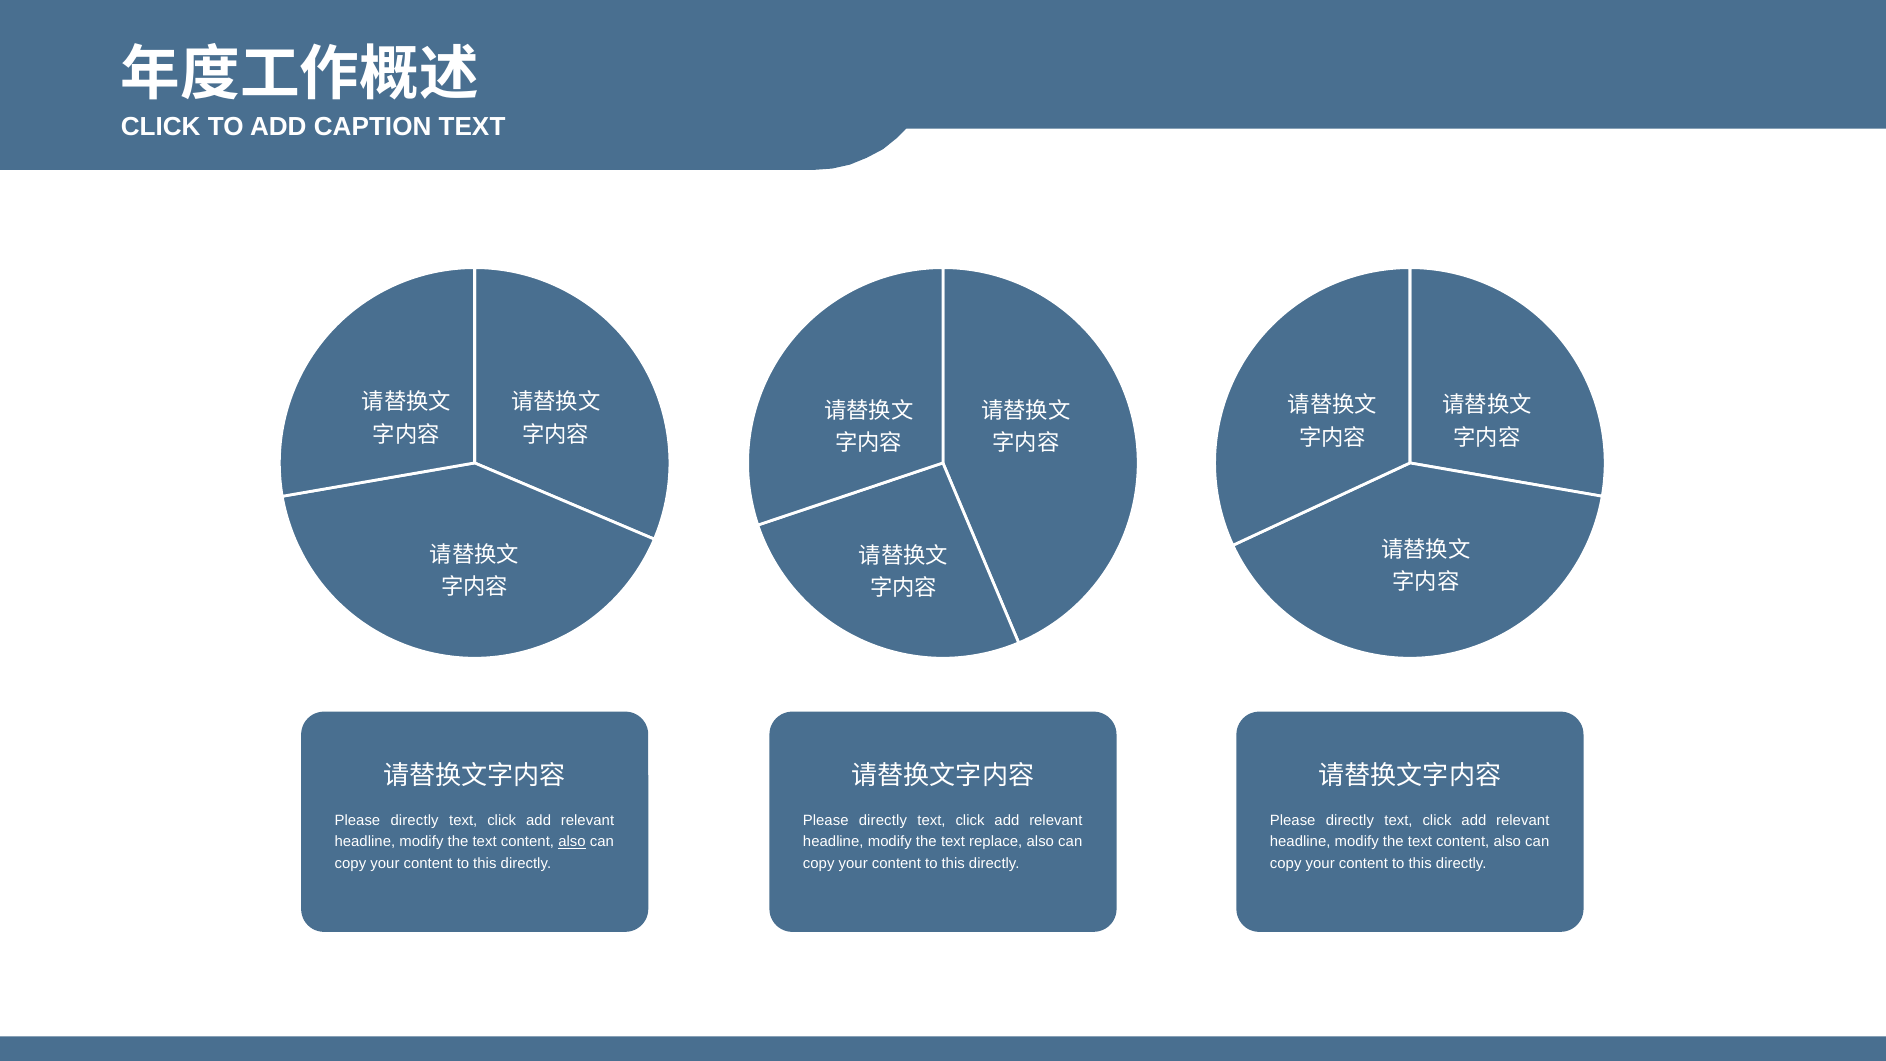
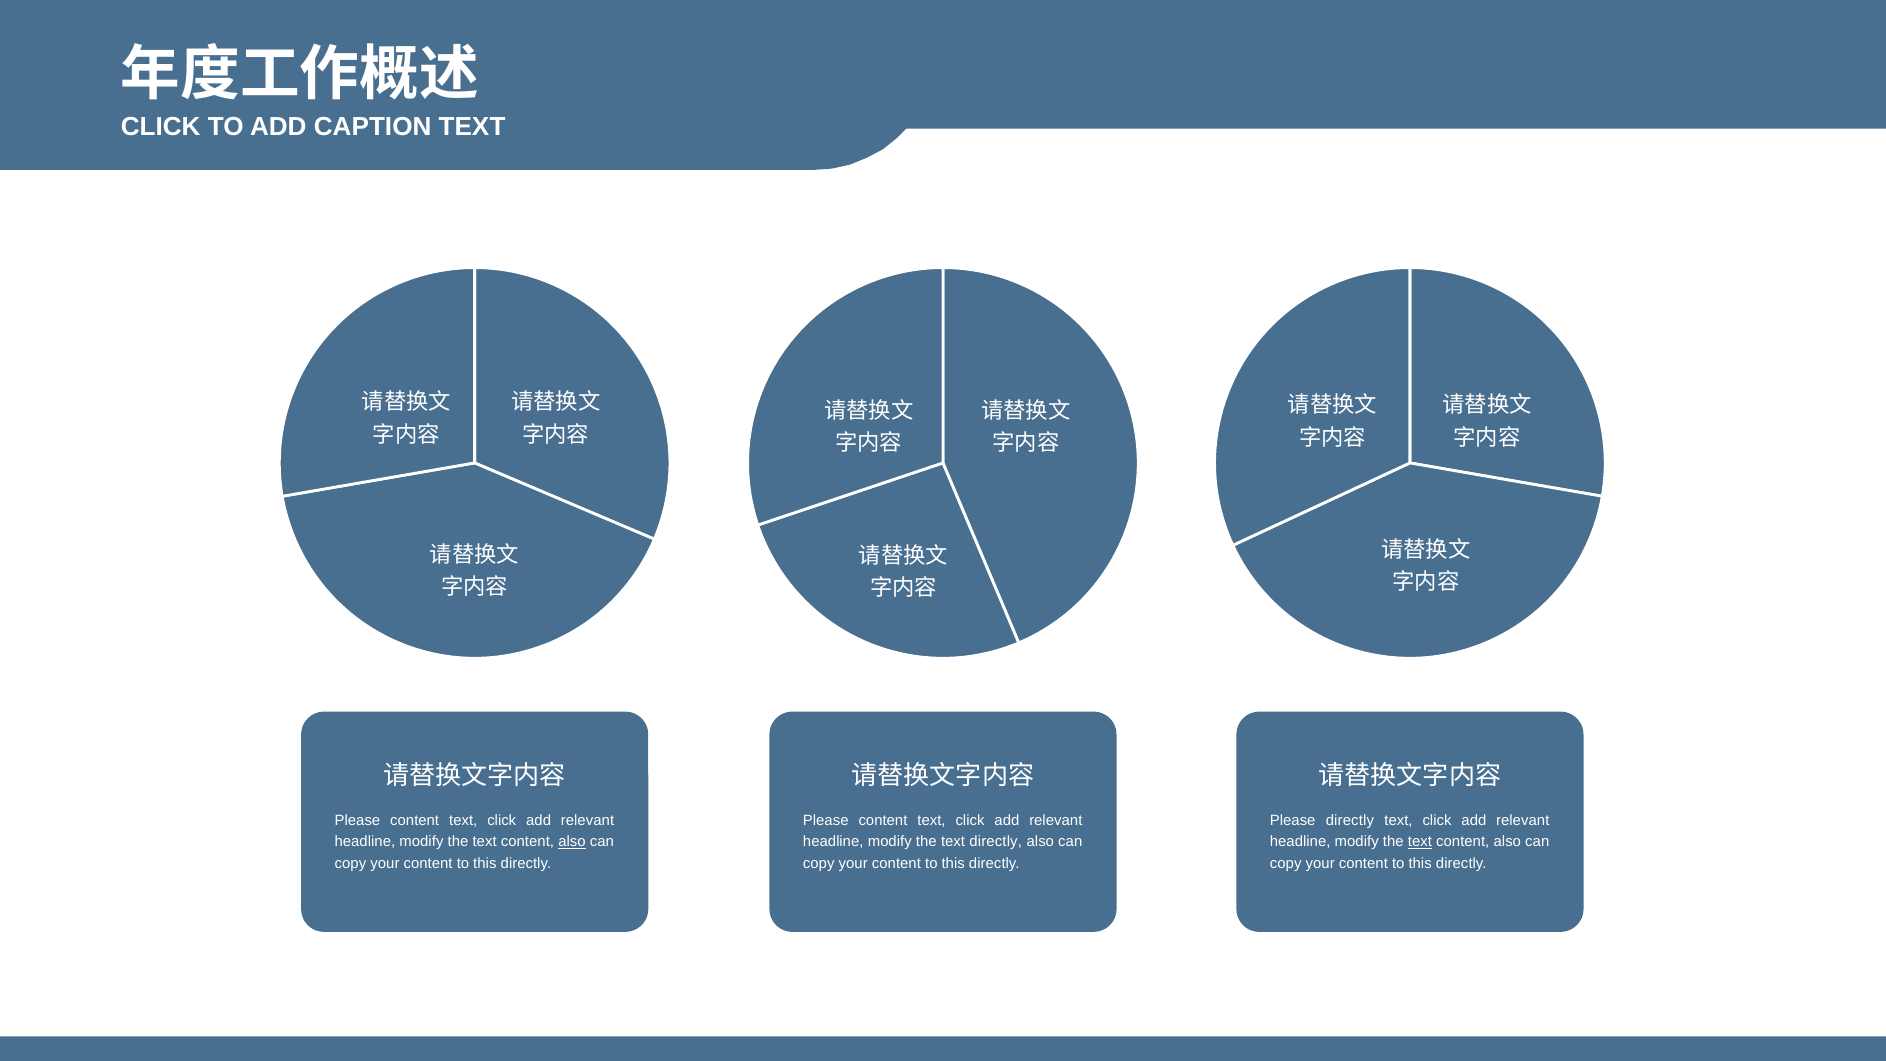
directly at (415, 820): directly -> content
directly at (883, 820): directly -> content
text replace: replace -> directly
text at (1420, 842) underline: none -> present
